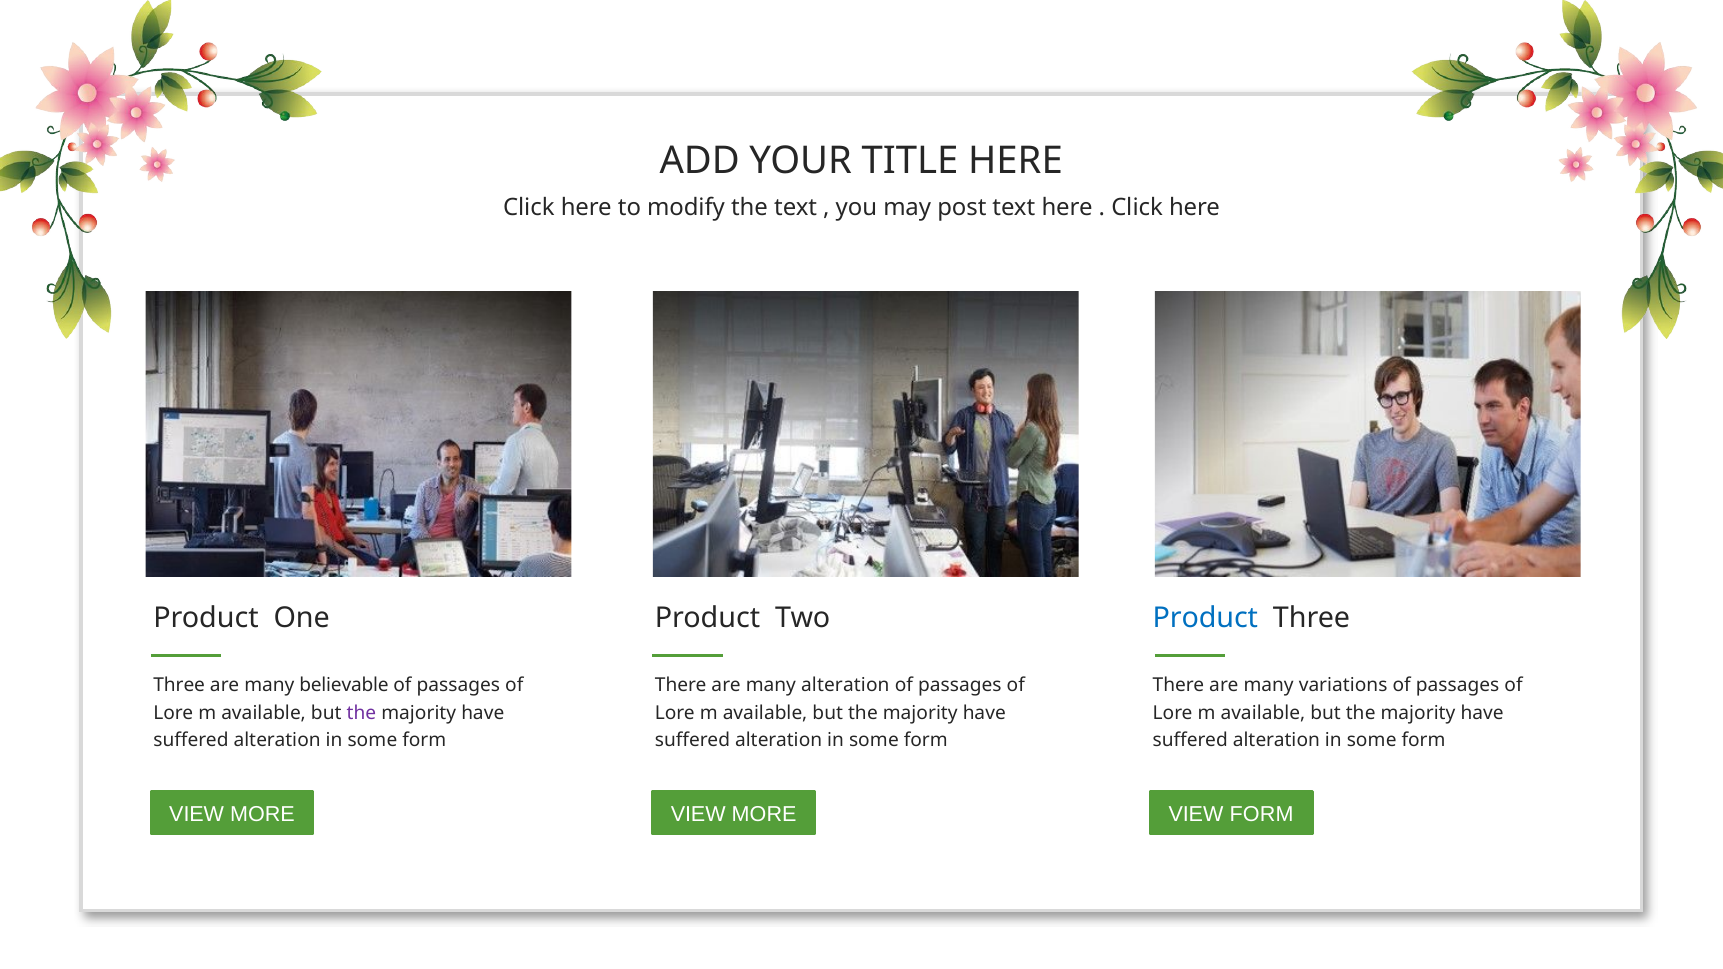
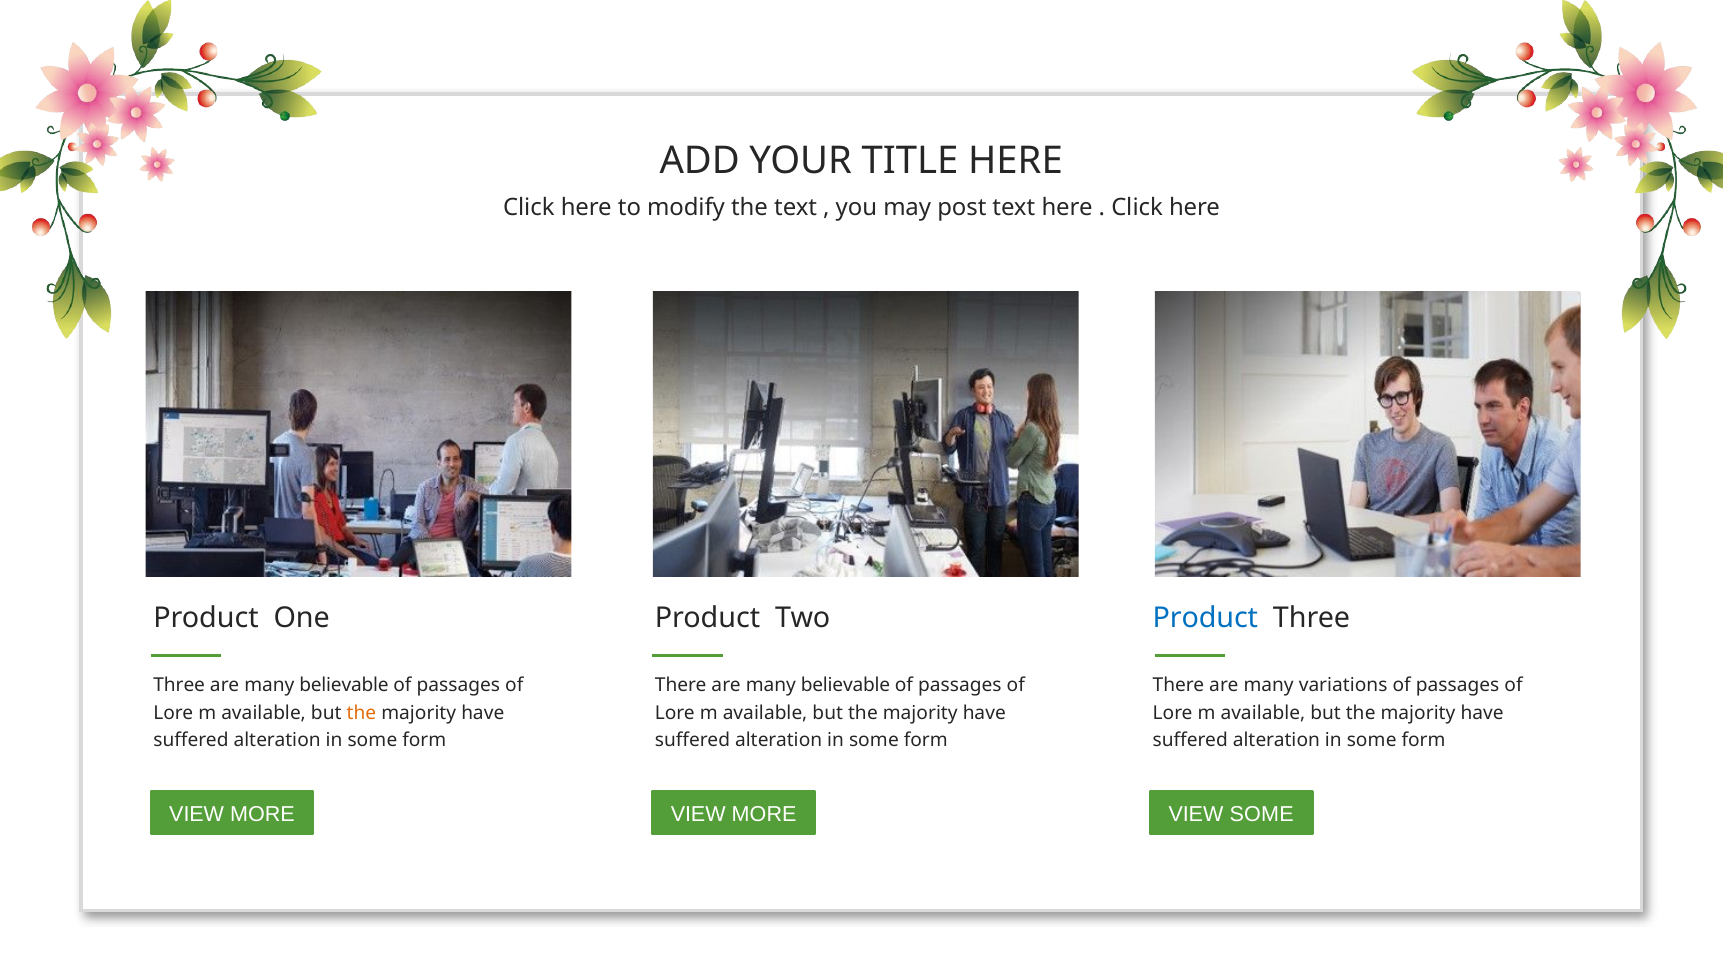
There are many alteration: alteration -> believable
the at (361, 713) colour: purple -> orange
VIEW FORM: FORM -> SOME
